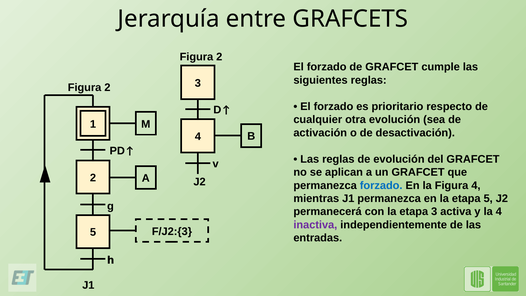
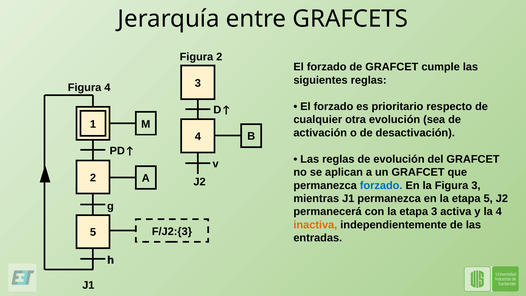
2 at (107, 87): 2 -> 4
Figura 4: 4 -> 3
inactiva colour: purple -> orange
